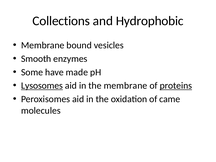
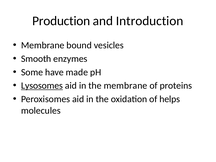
Collections: Collections -> Production
Hydrophobic: Hydrophobic -> Introduction
proteins underline: present -> none
came: came -> helps
